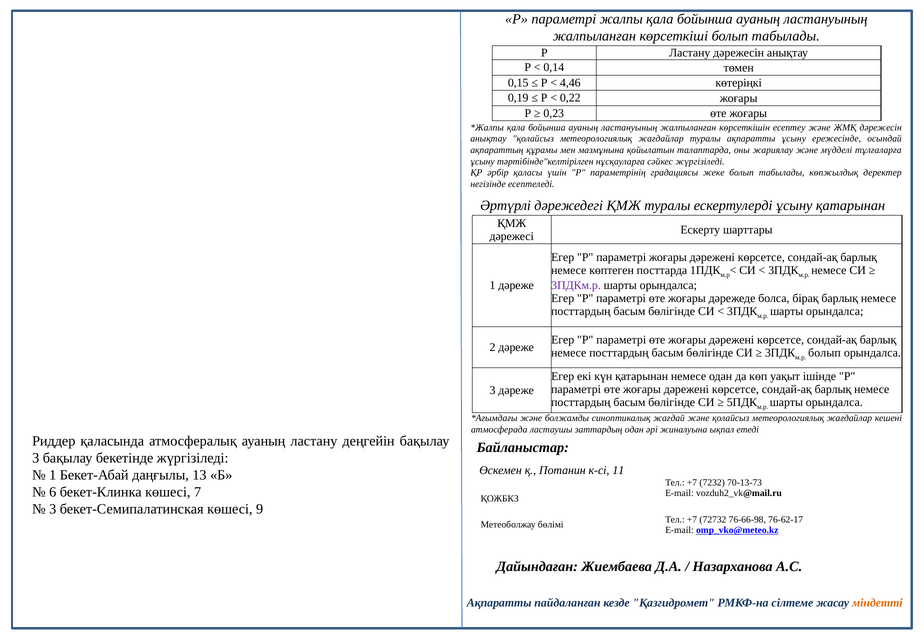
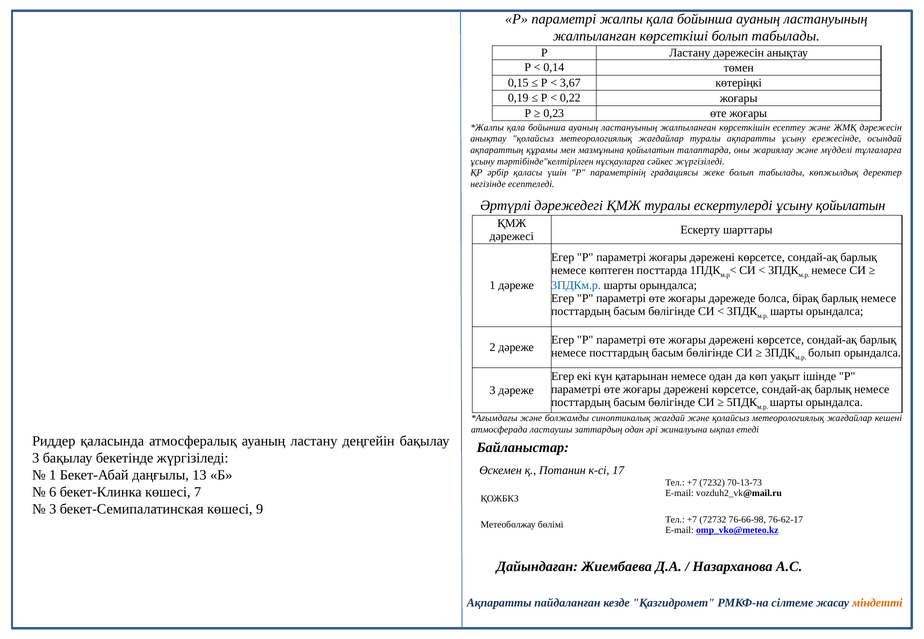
4,46: 4,46 -> 3,67
ұсыну қатарынан: қатарынан -> қойылатын
3ПДКм.р colour: purple -> blue
11: 11 -> 17
